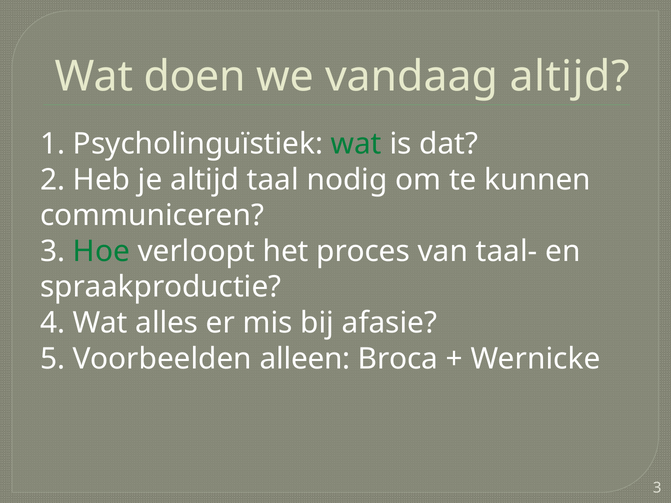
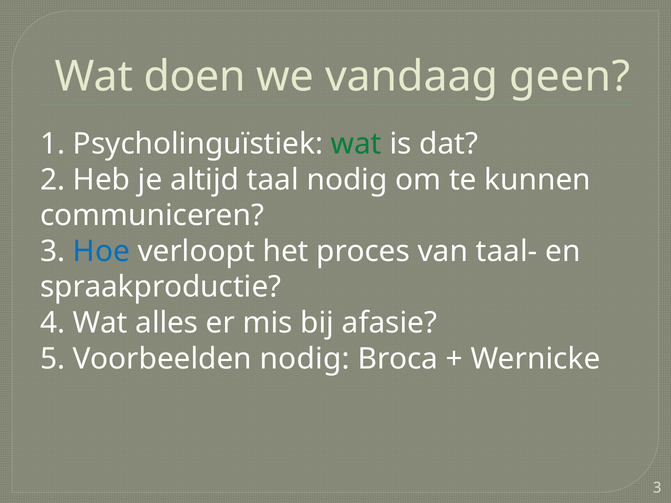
vandaag altijd: altijd -> geen
Hoe colour: green -> blue
Voorbeelden alleen: alleen -> nodig
